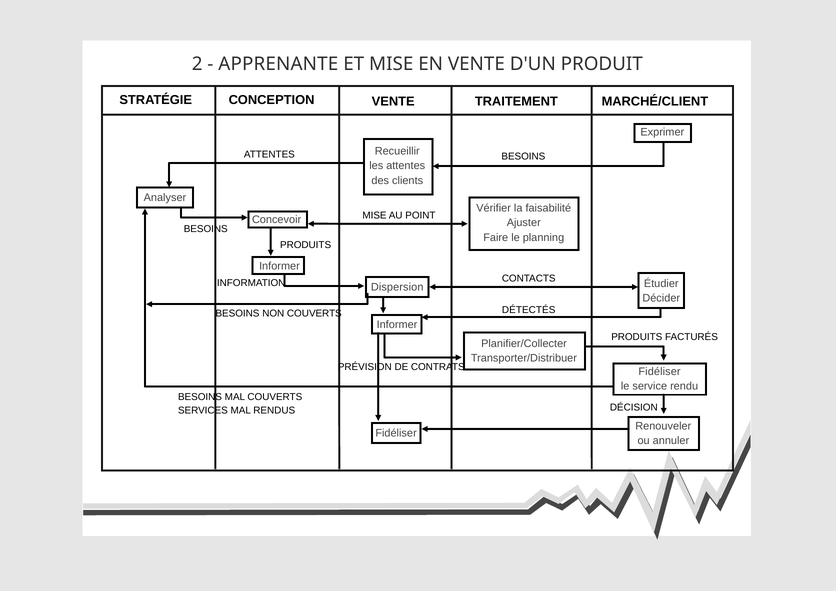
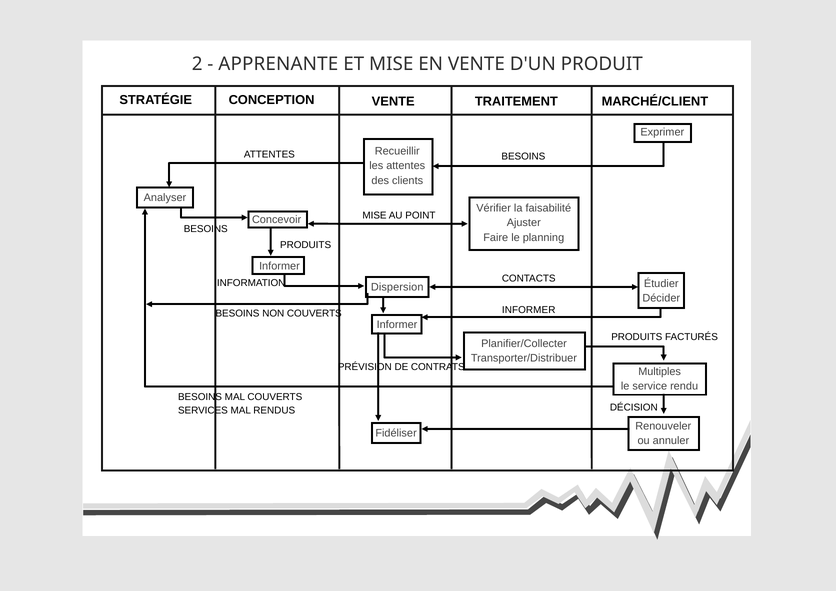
DÉTECTÉS at (529, 310): DÉTECTÉS -> INFORMER
Fidéliser at (660, 371): Fidéliser -> Multiples
